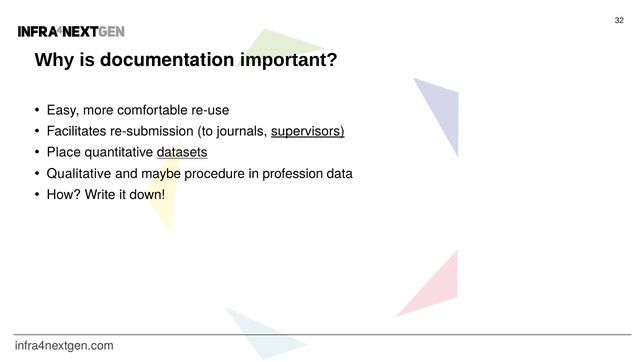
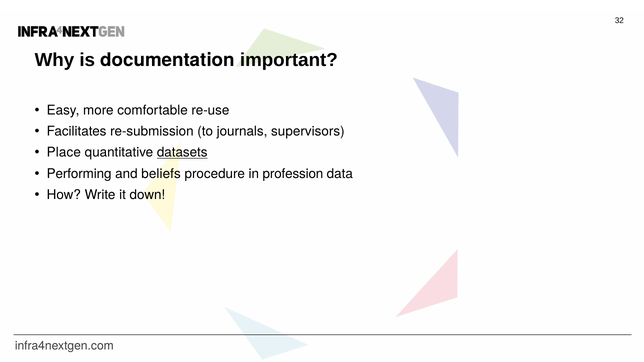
supervisors underline: present -> none
Qualitative: Qualitative -> Performing
maybe: maybe -> beliefs
